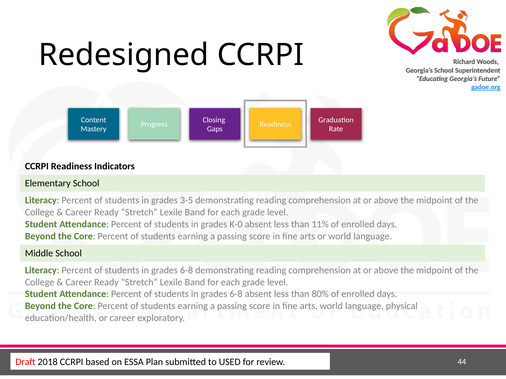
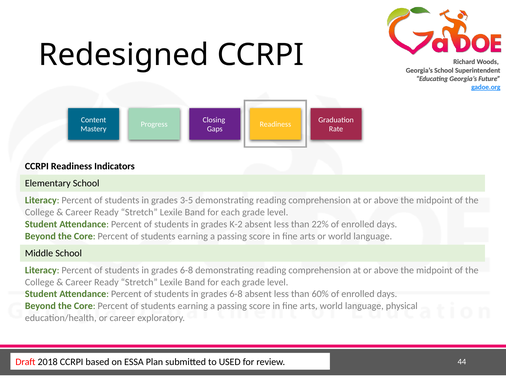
K-0: K-0 -> K-2
11%: 11% -> 22%
80%: 80% -> 60%
